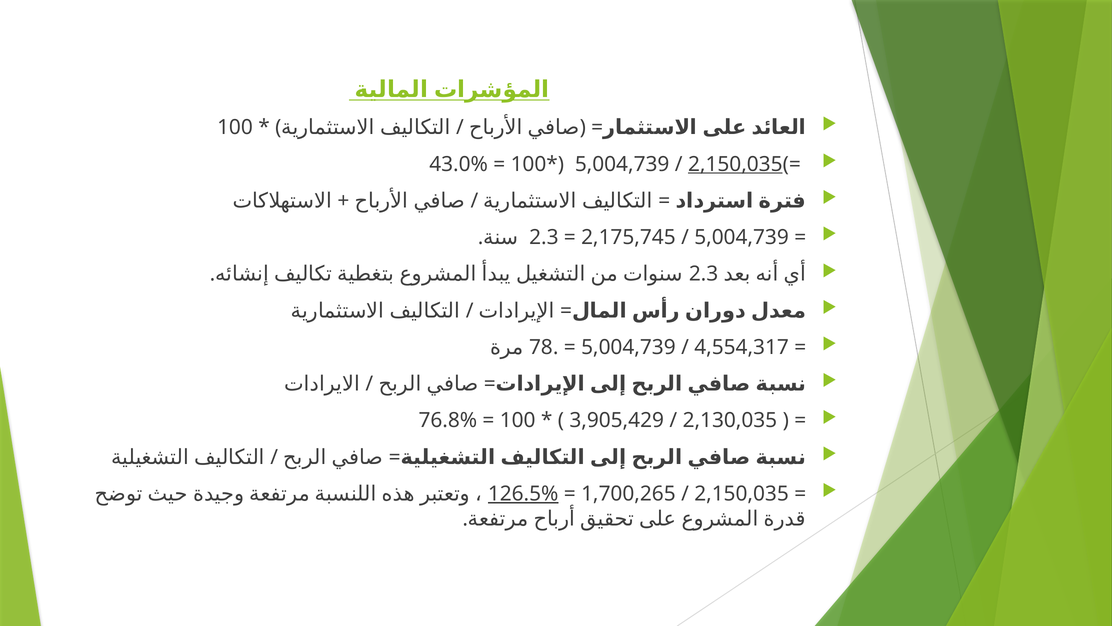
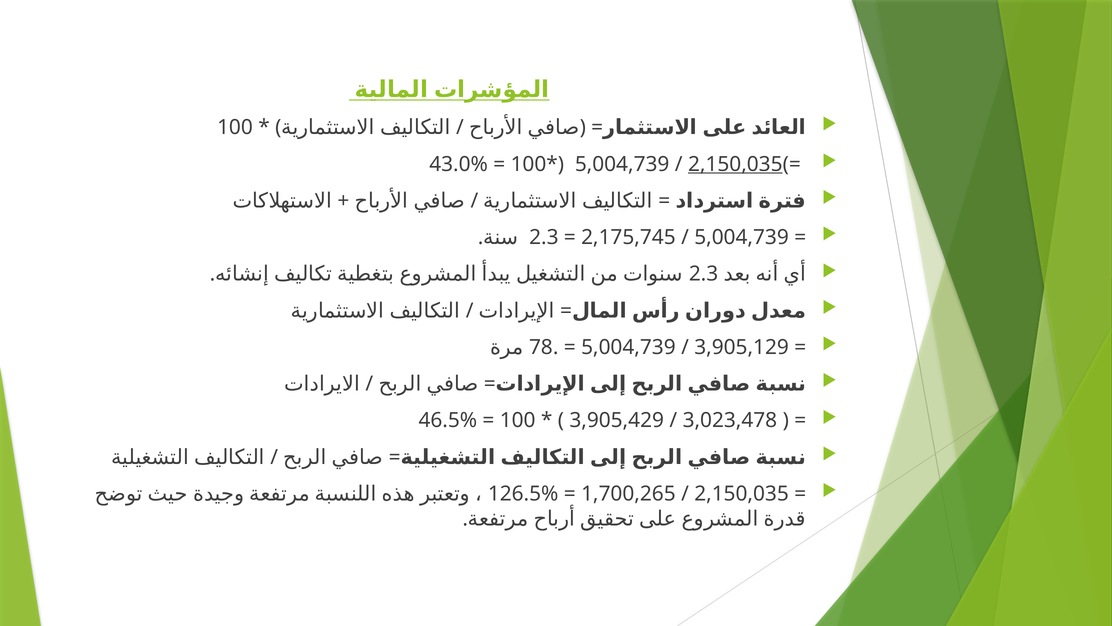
4,554,317: 4,554,317 -> 3,905,129
76.8%: 76.8% -> 46.5%
2,130,035: 2,130,035 -> 3,023,478
126.5% underline: present -> none
